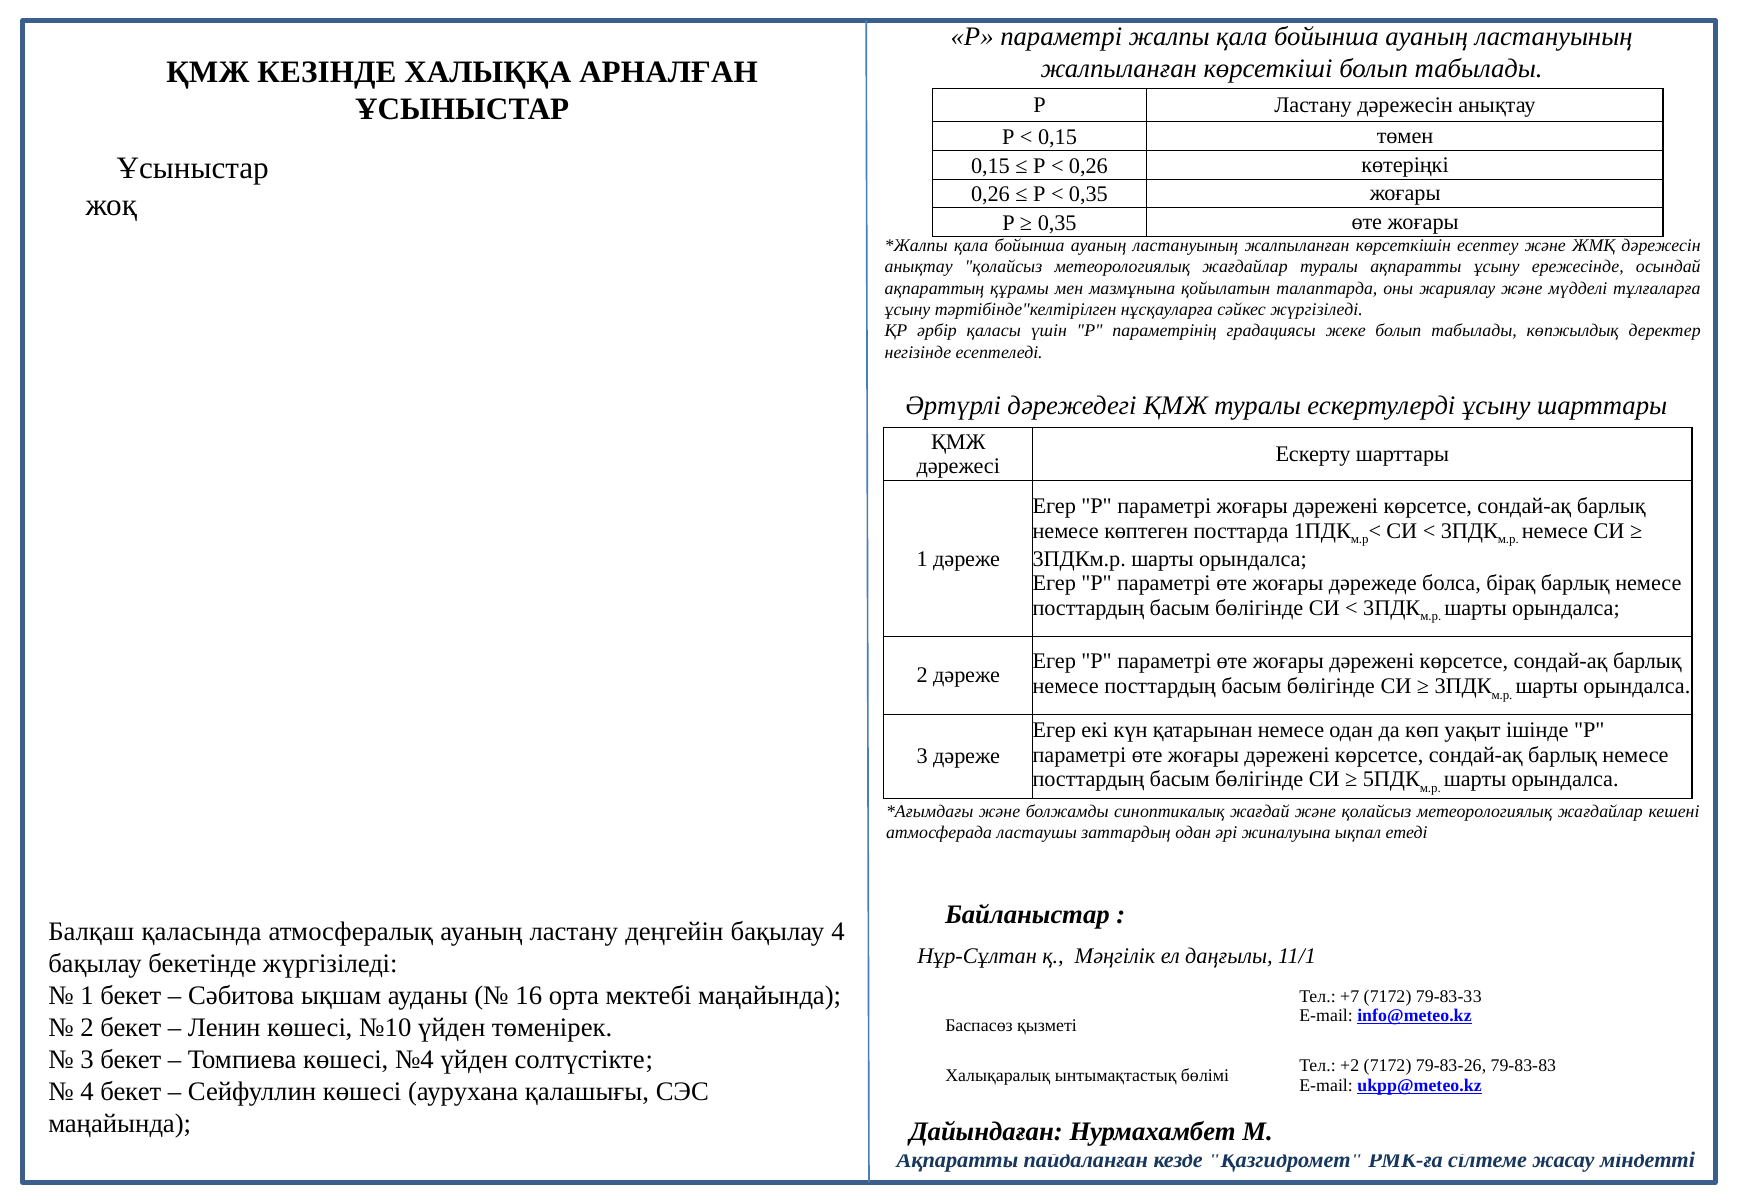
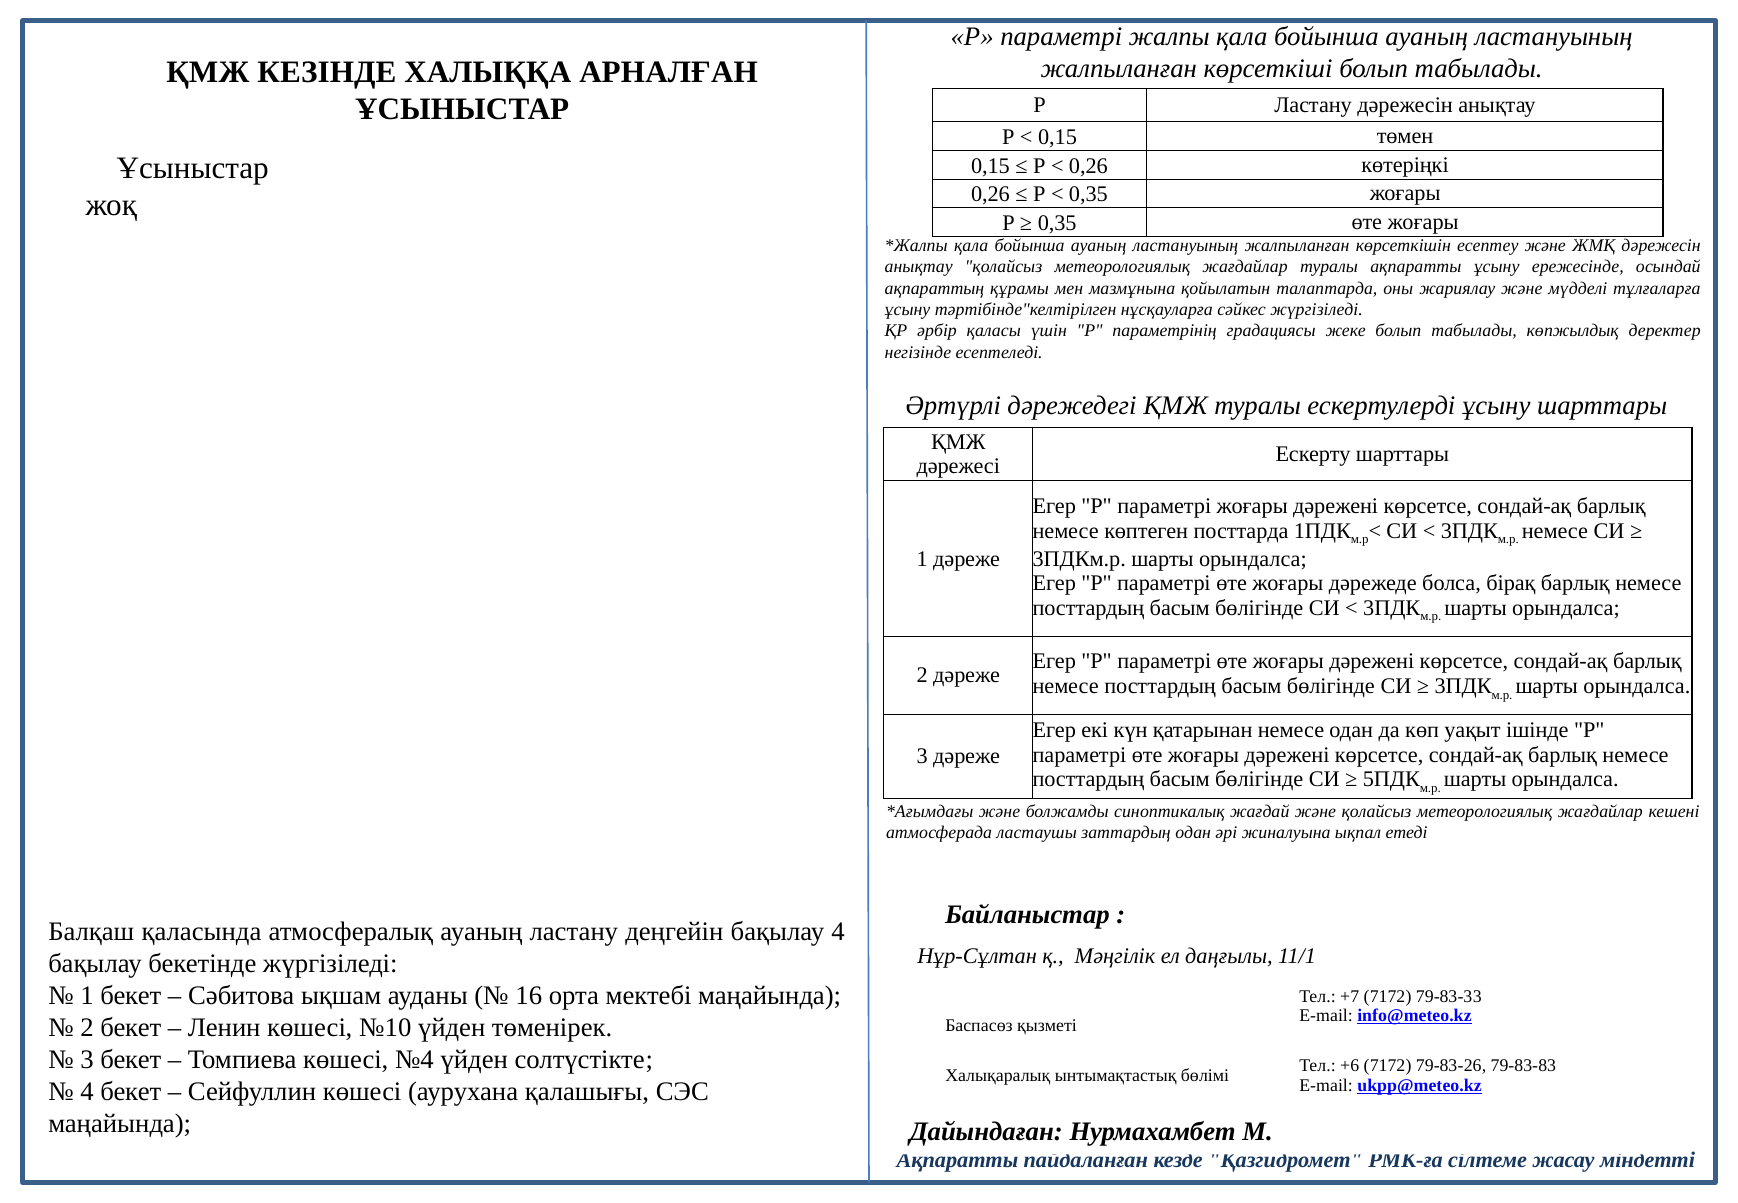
+2: +2 -> +6
